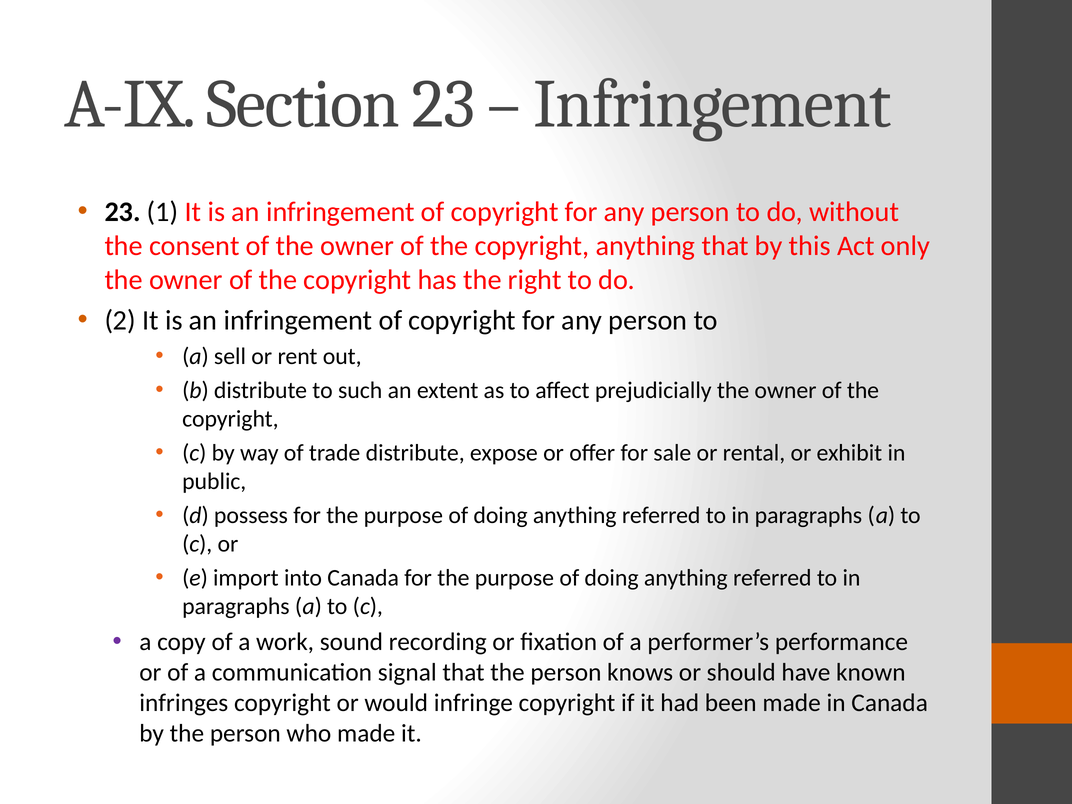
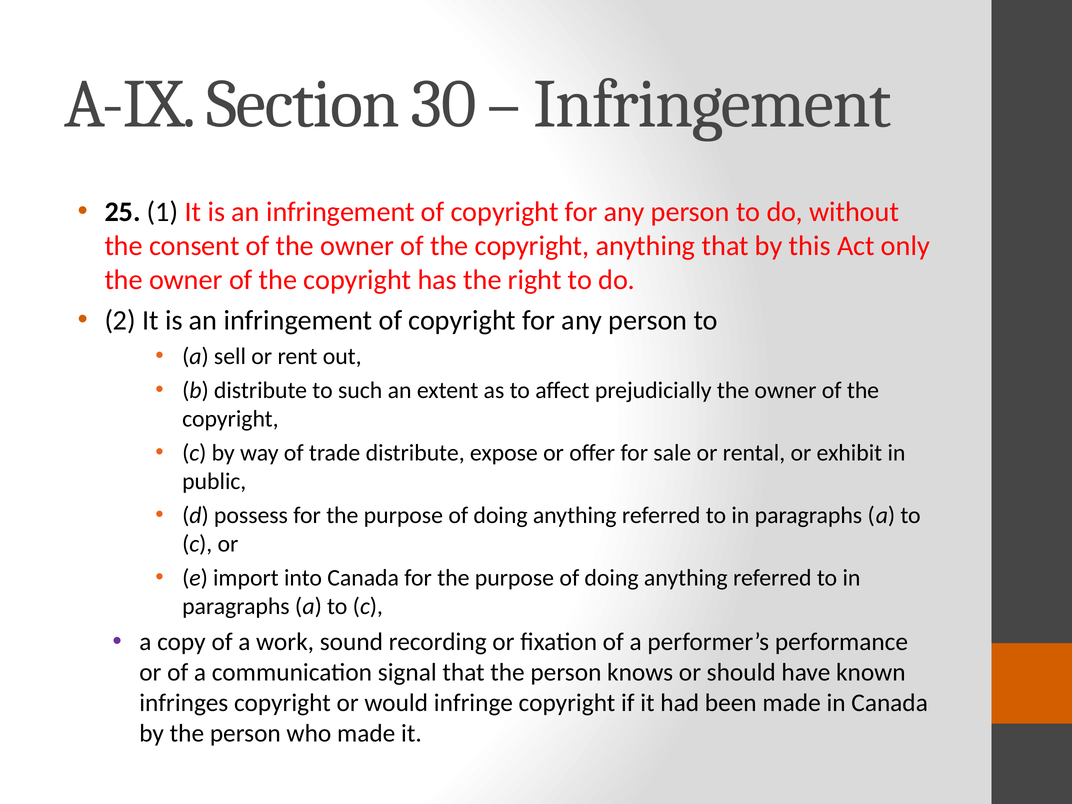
Section 23: 23 -> 30
23 at (123, 212): 23 -> 25
